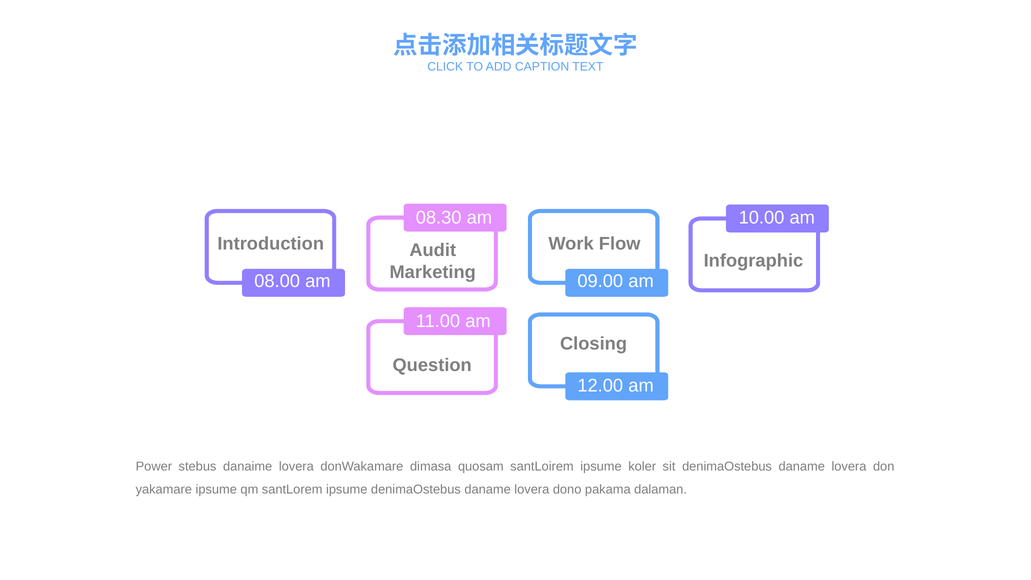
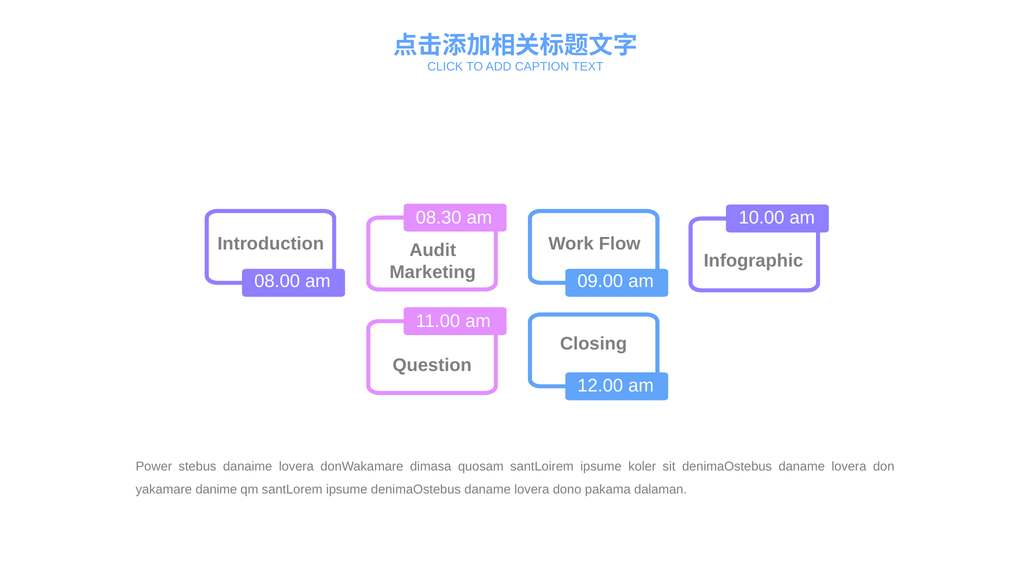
yakamare ipsume: ipsume -> danime
